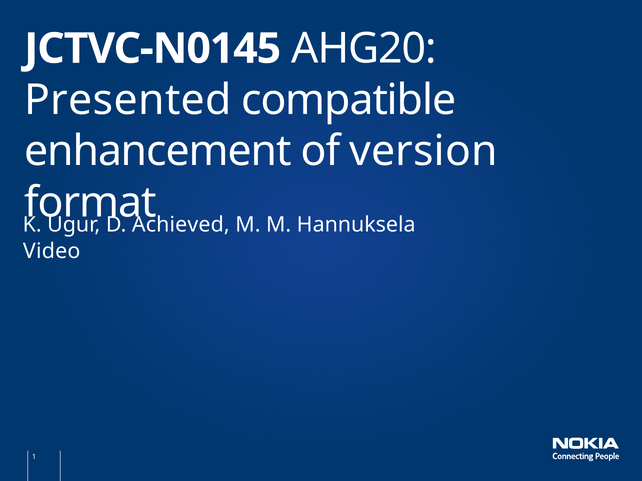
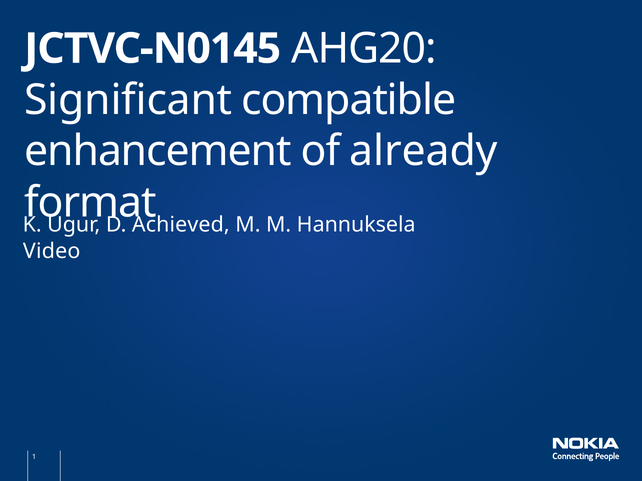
Presented: Presented -> Significant
version: version -> already
